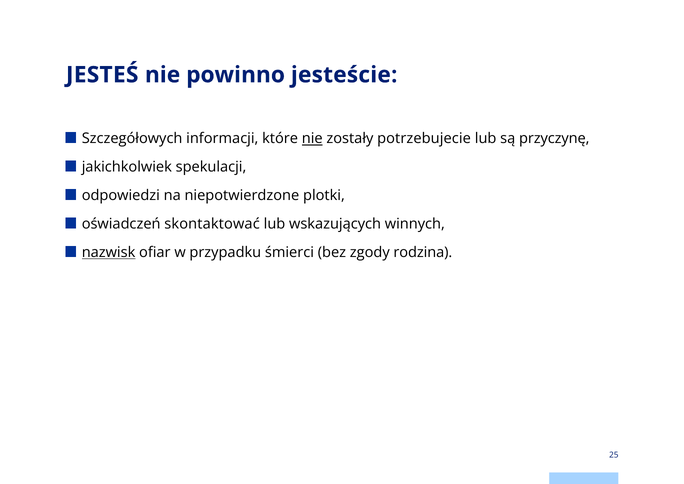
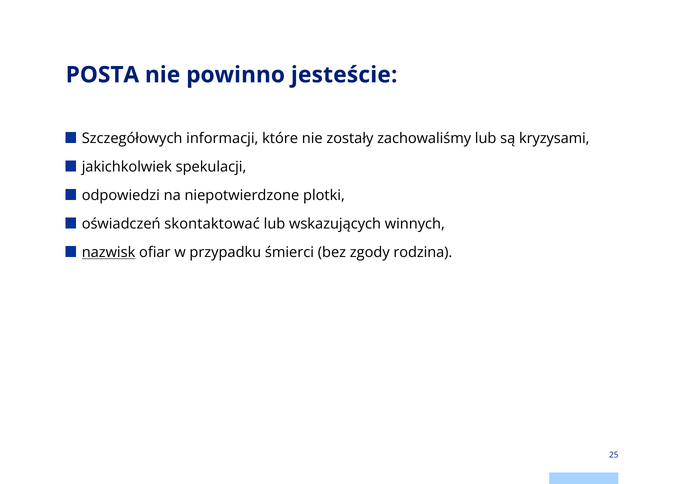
JESTEŚ: JESTEŚ -> POSTA
nie at (312, 138) underline: present -> none
potrzebujecie: potrzebujecie -> zachowaliśmy
przyczynę: przyczynę -> kryzysami
